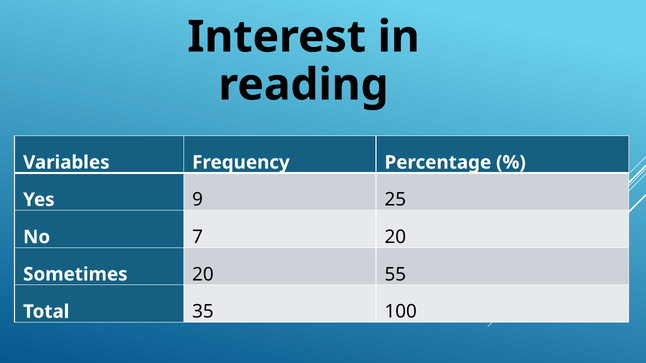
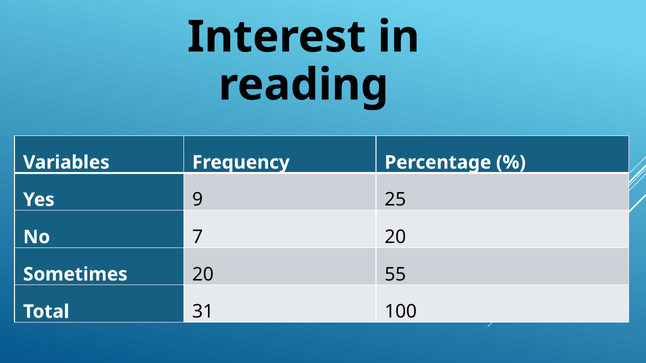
35: 35 -> 31
